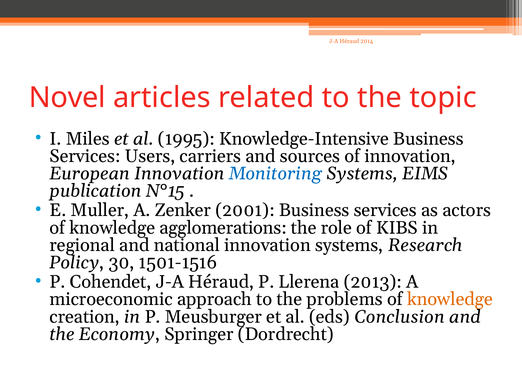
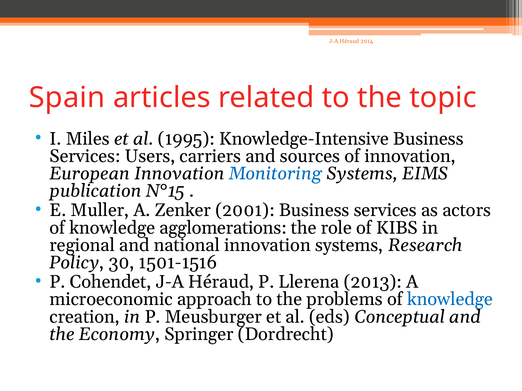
Novel: Novel -> Spain
knowledge at (450, 300) colour: orange -> blue
Conclusion: Conclusion -> Conceptual
